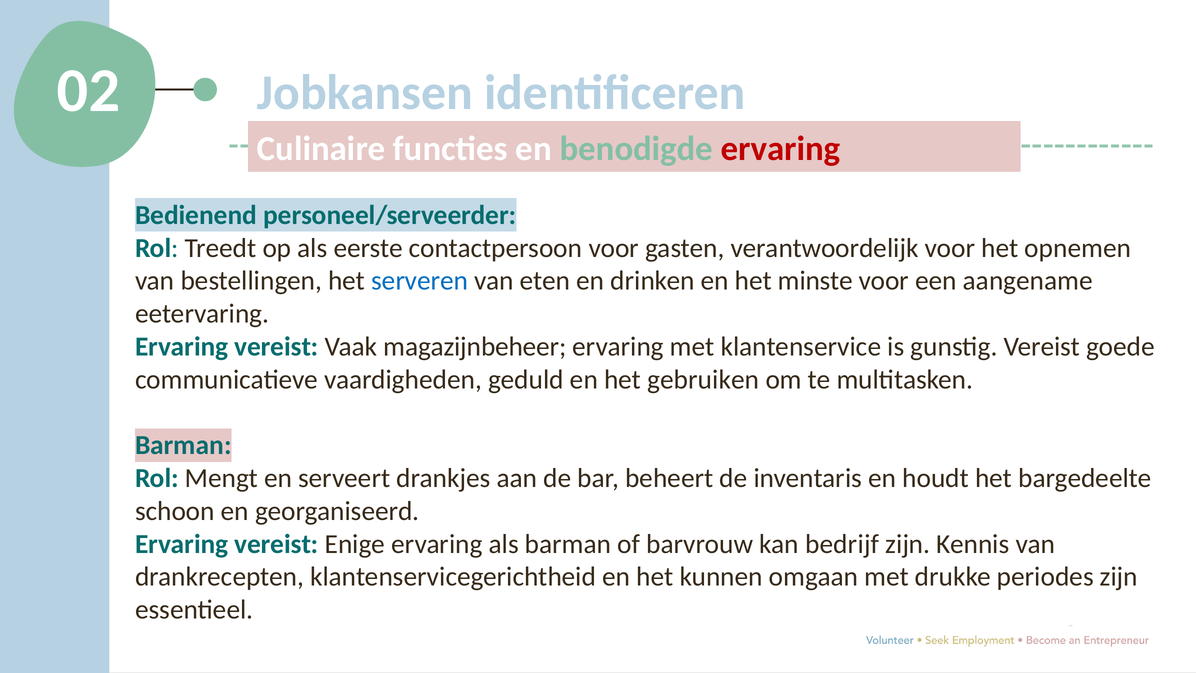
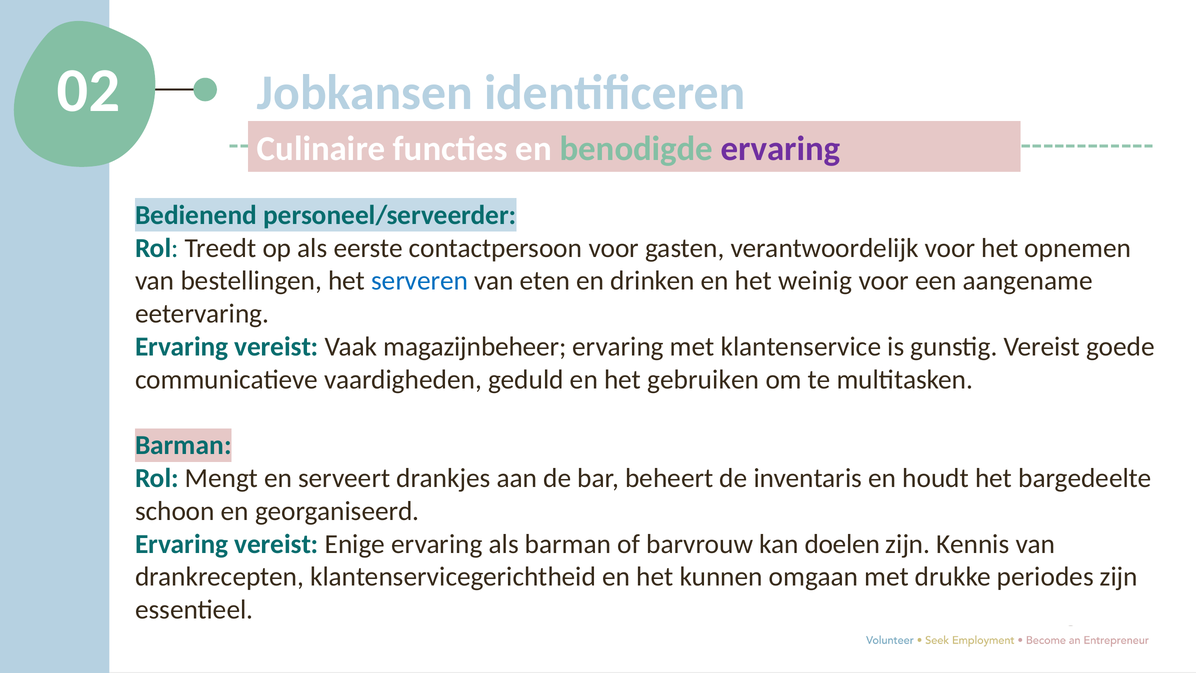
ervaring at (780, 149) colour: red -> purple
minste: minste -> weinig
bedrijf: bedrijf -> doelen
